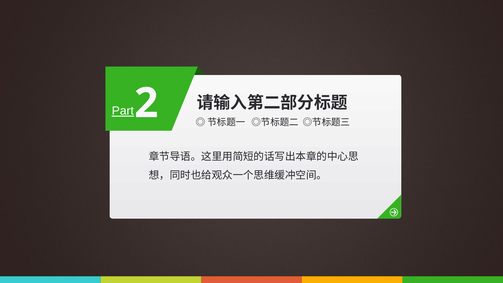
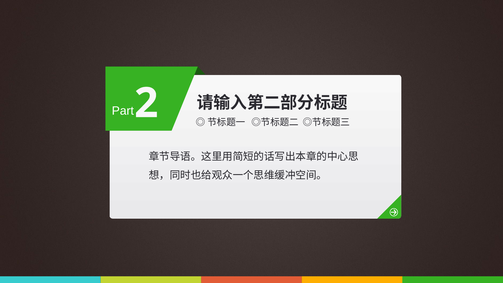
Part underline: present -> none
